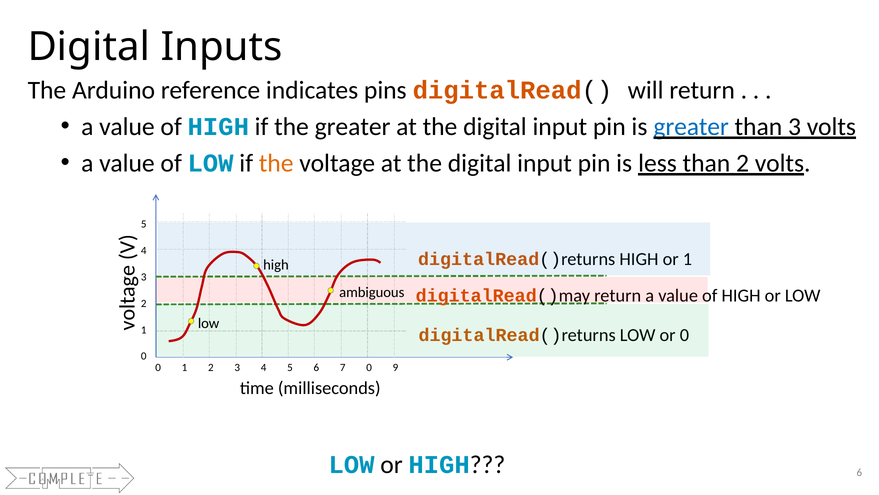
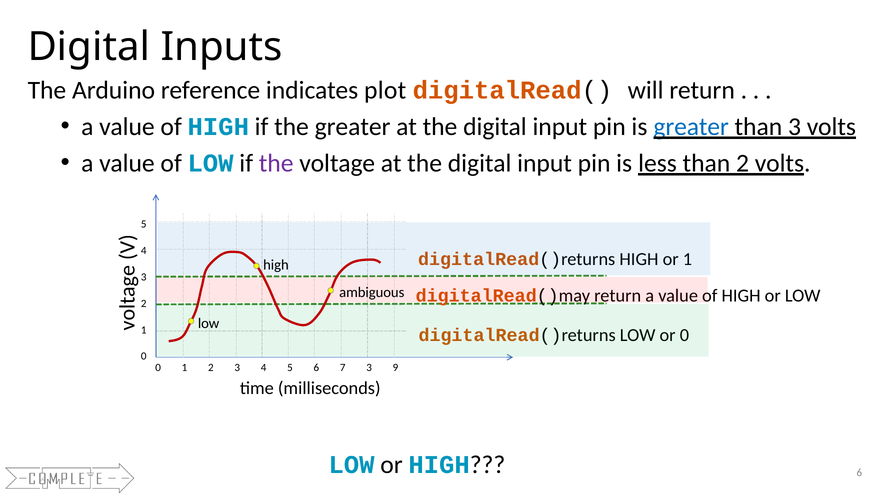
pins: pins -> plot
the at (276, 163) colour: orange -> purple
7 0: 0 -> 3
